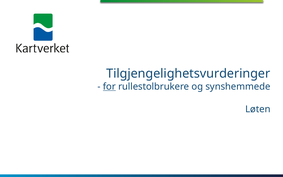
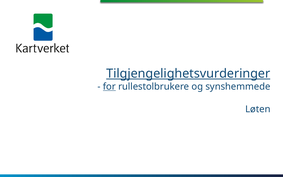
Tilgjengelighetsvurderinger underline: none -> present
